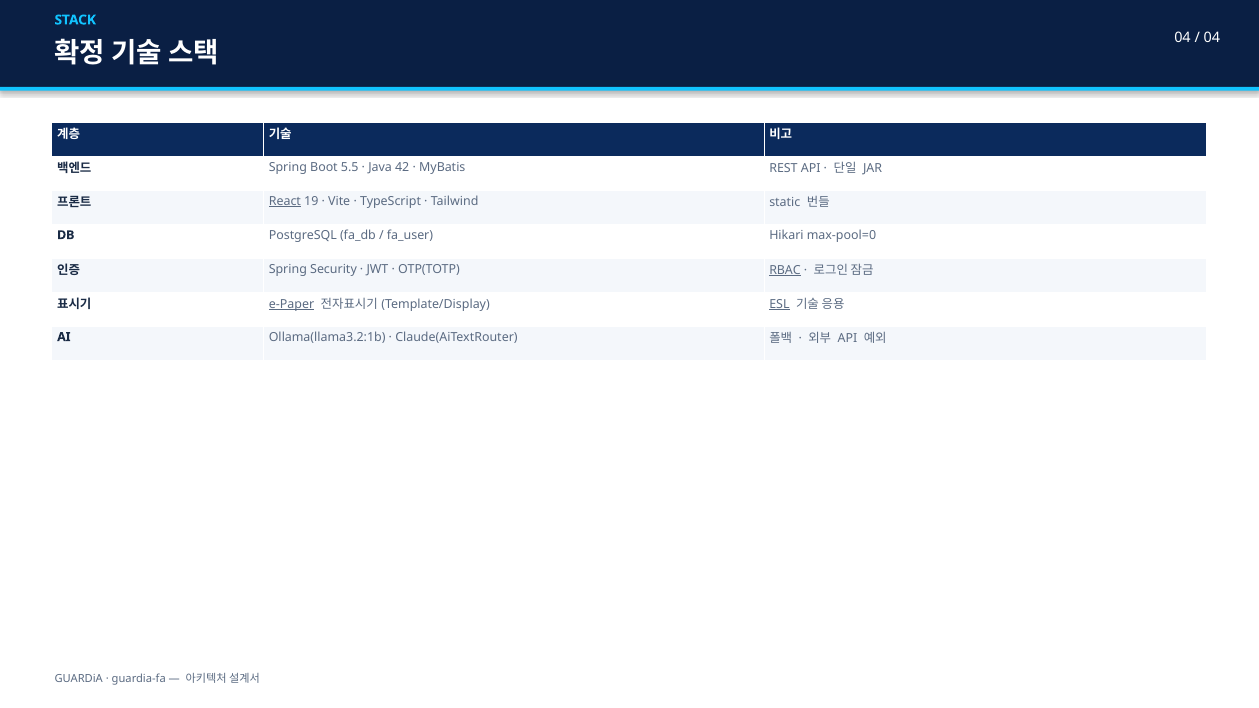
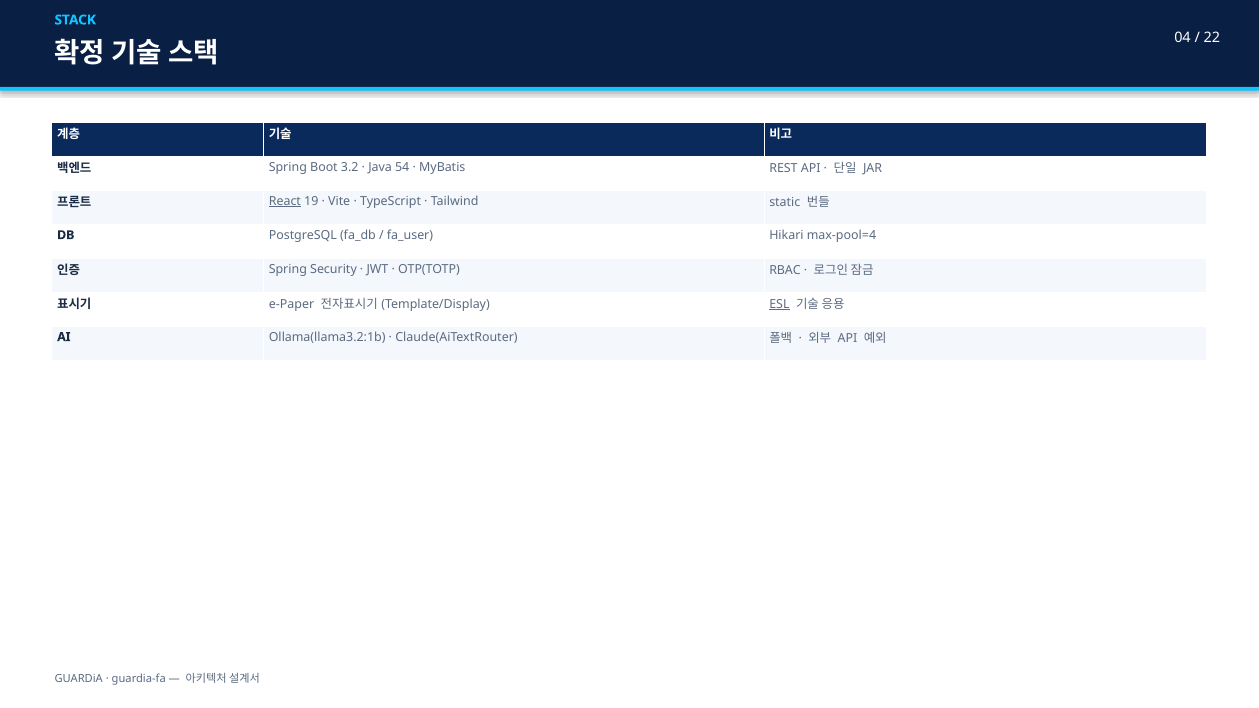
04 at (1212, 37): 04 -> 22
5.5: 5.5 -> 3.2
42: 42 -> 54
max-pool=0: max-pool=0 -> max-pool=4
RBAC underline: present -> none
e-Paper underline: present -> none
